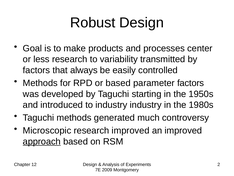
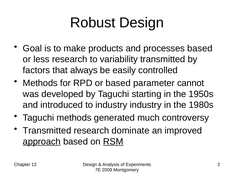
processes center: center -> based
parameter factors: factors -> cannot
Microscopic at (47, 130): Microscopic -> Transmitted
research improved: improved -> dominate
RSM underline: none -> present
